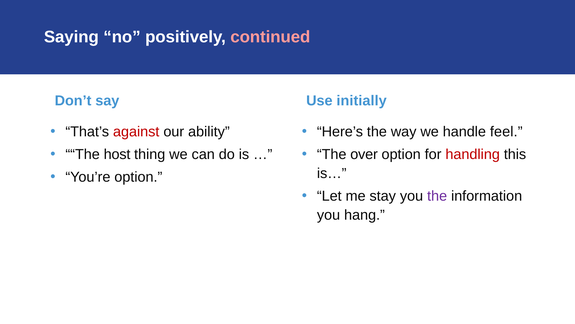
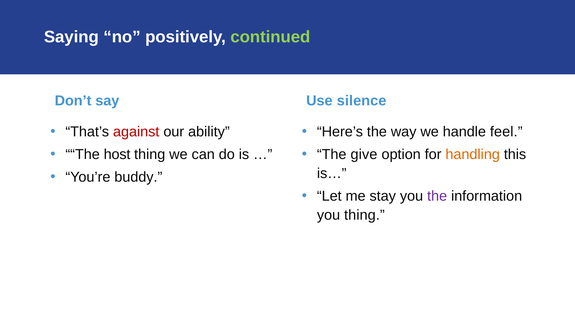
continued colour: pink -> light green
initially: initially -> silence
over: over -> give
handling colour: red -> orange
You’re option: option -> buddy
you hang: hang -> thing
